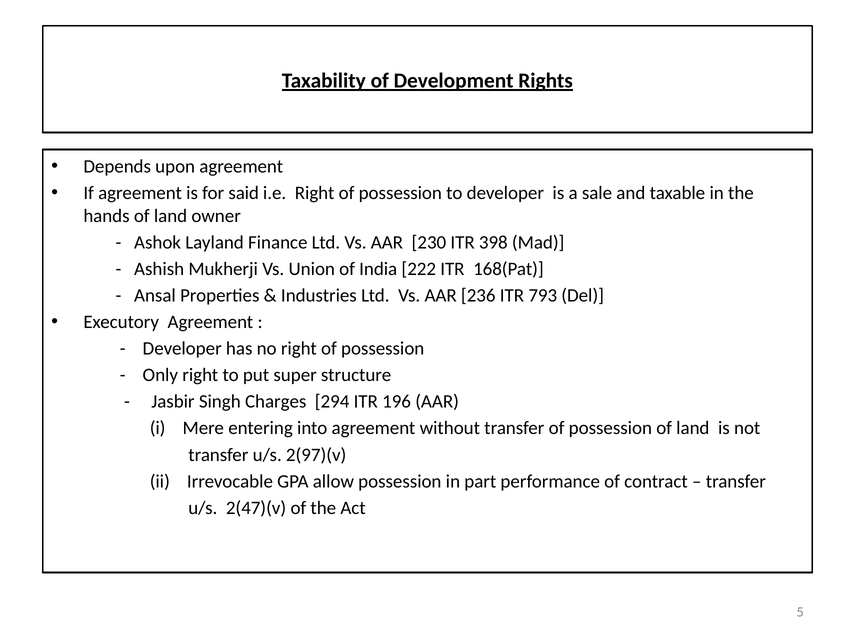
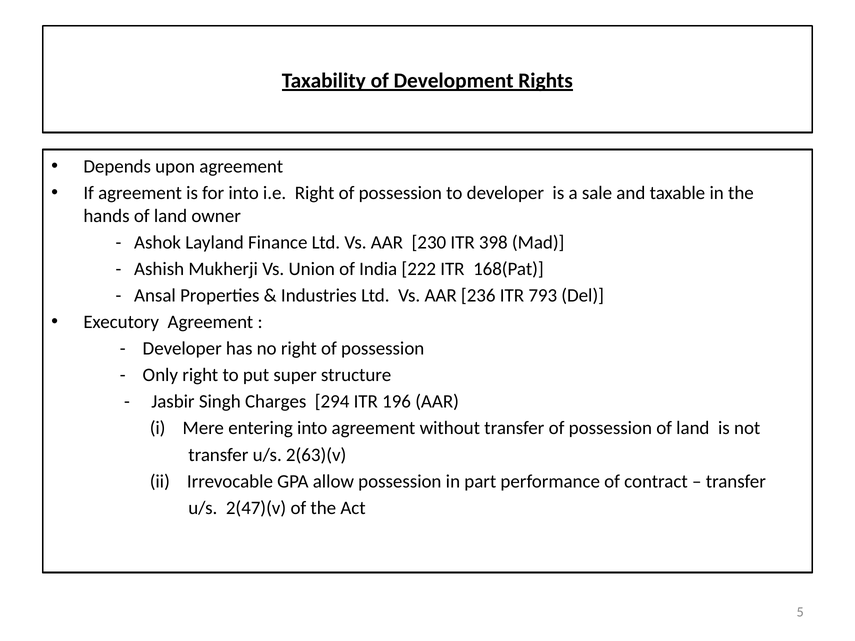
for said: said -> into
2(97)(v: 2(97)(v -> 2(63)(v
